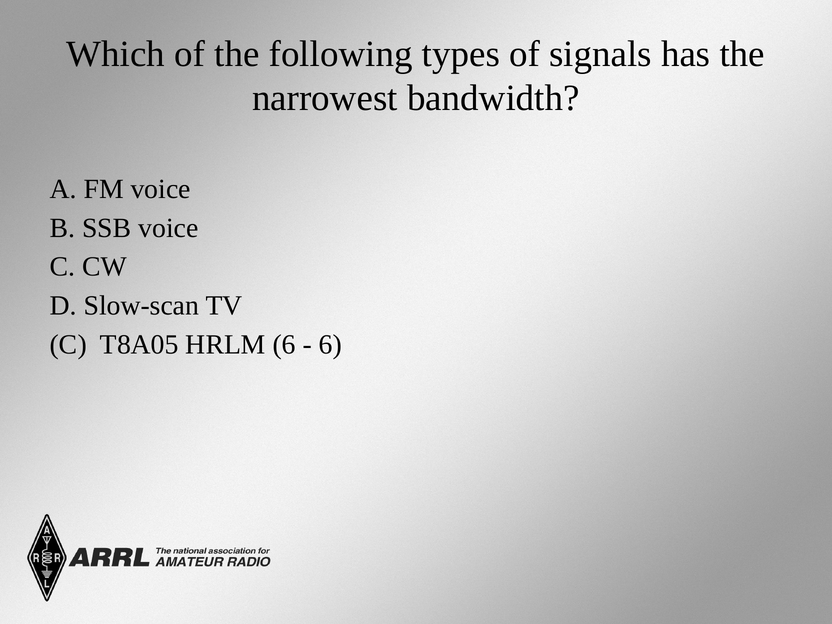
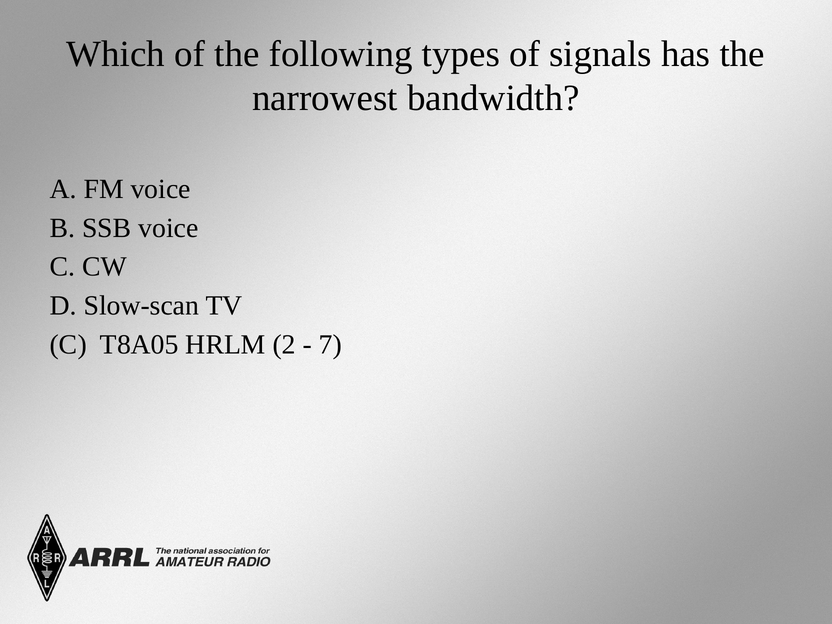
HRLM 6: 6 -> 2
6 at (330, 344): 6 -> 7
